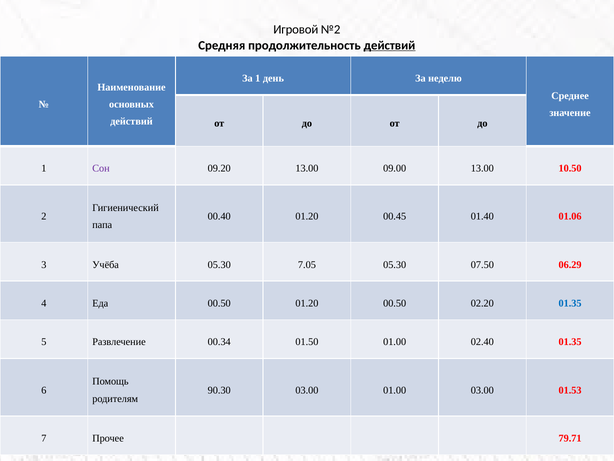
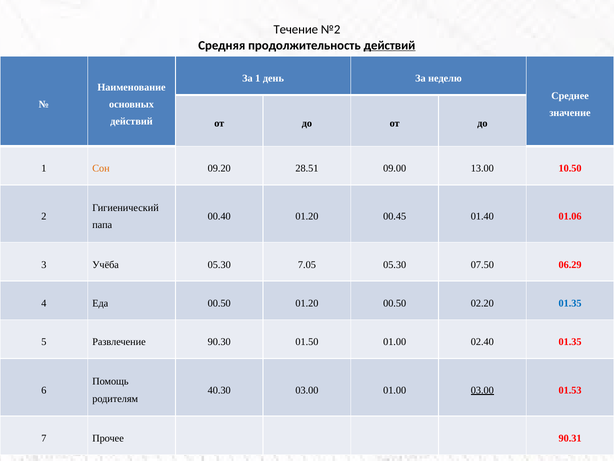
Игровой: Игровой -> Течение
Сон colour: purple -> orange
09.20 13.00: 13.00 -> 28.51
00.34: 00.34 -> 90.30
90.30: 90.30 -> 40.30
03.00 at (482, 390) underline: none -> present
79.71: 79.71 -> 90.31
